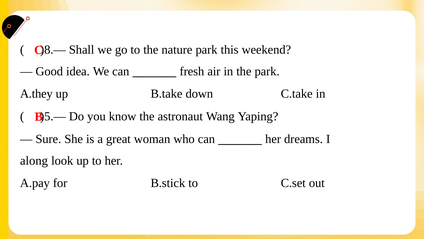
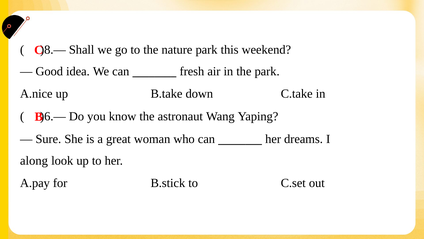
A.they: A.they -> A.nice
)5.—: )5.— -> )6.—
